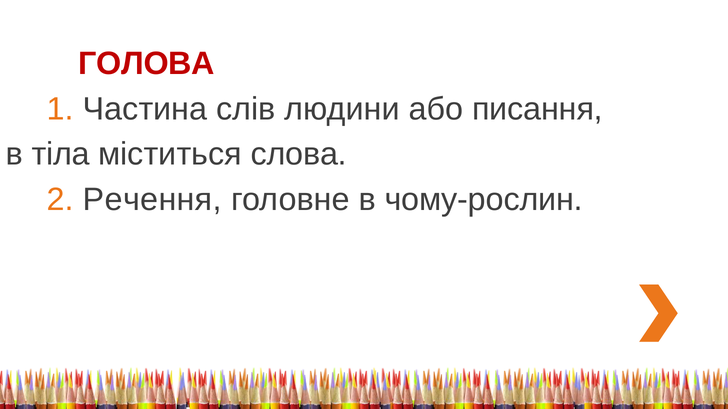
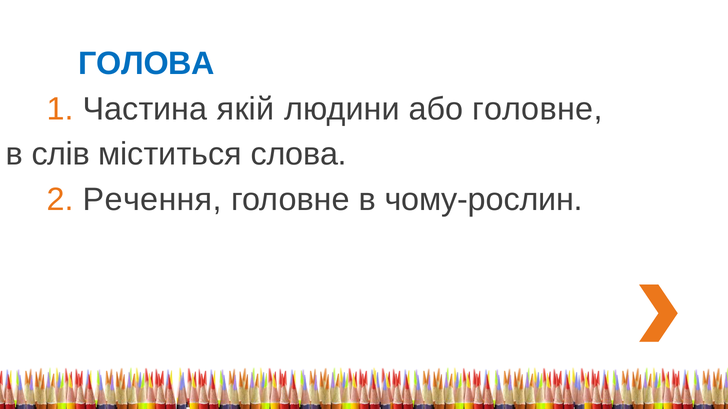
ГОЛОВА colour: red -> blue
слів: слів -> якій
або писання: писання -> головне
тіла: тіла -> слів
